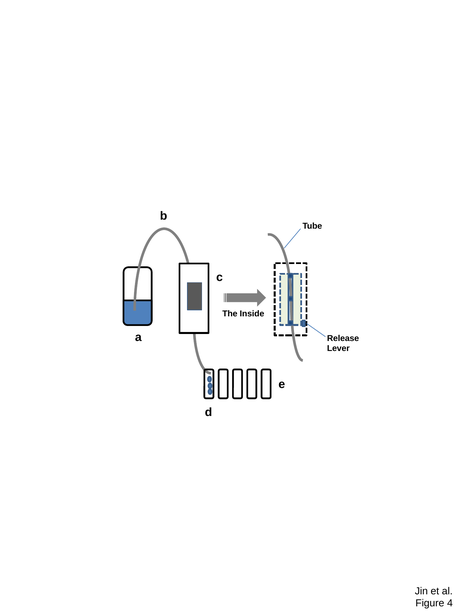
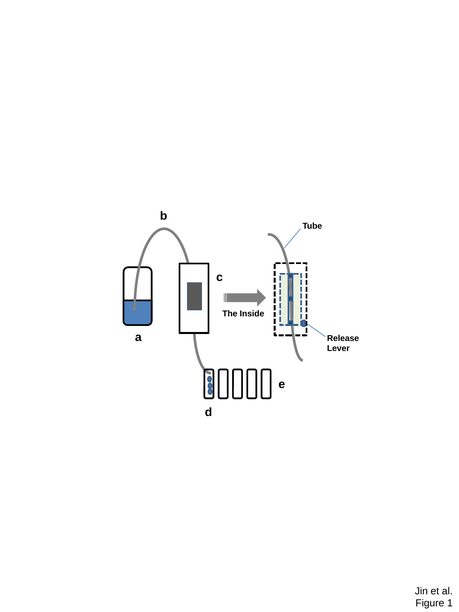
4: 4 -> 1
